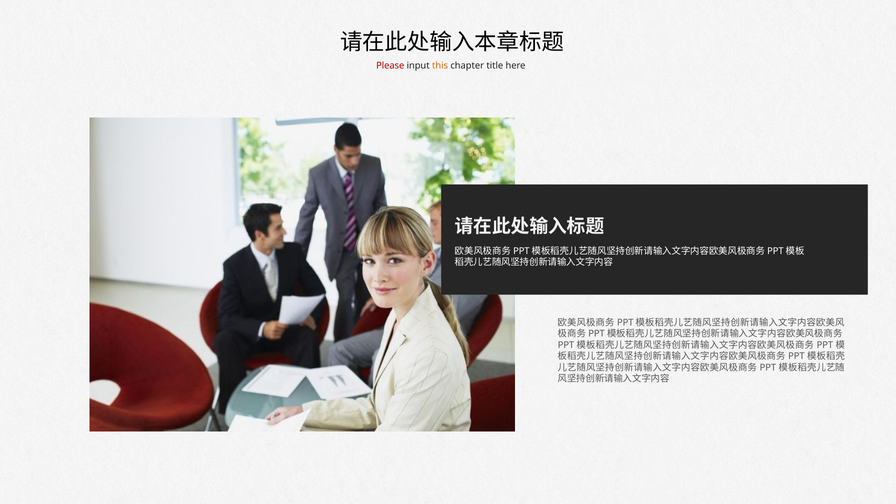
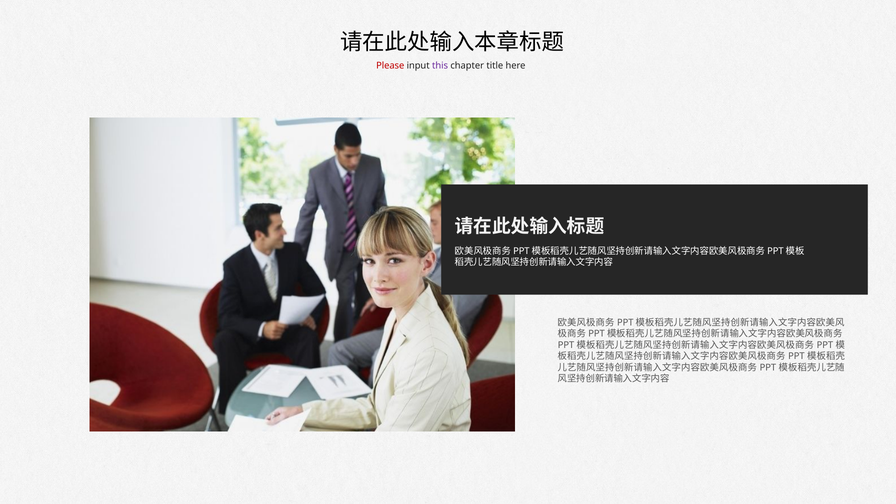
this colour: orange -> purple
